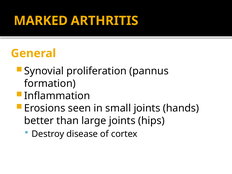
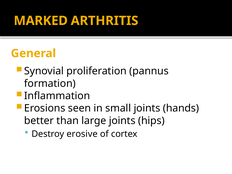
disease: disease -> erosive
